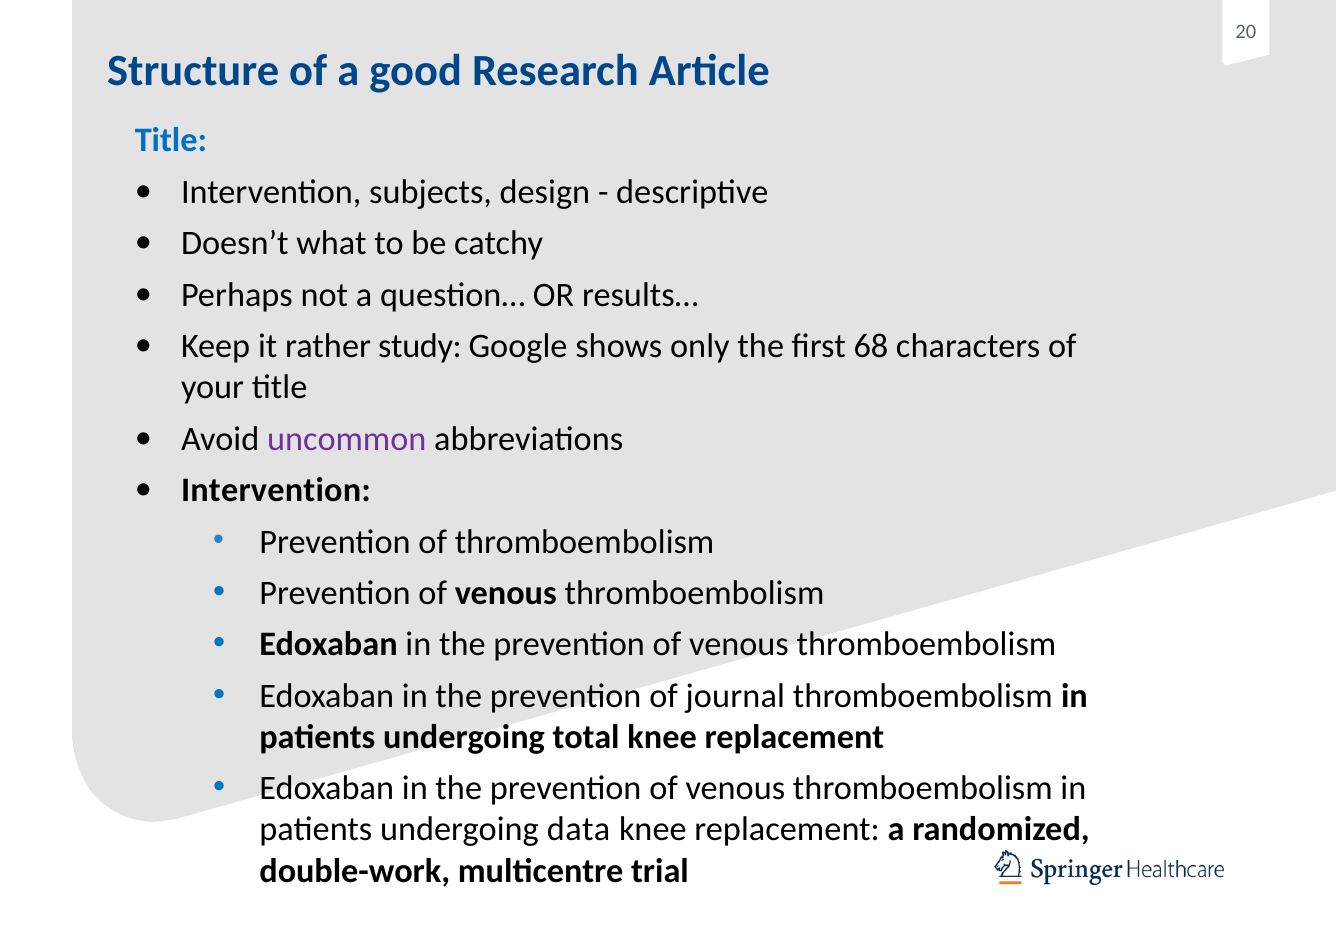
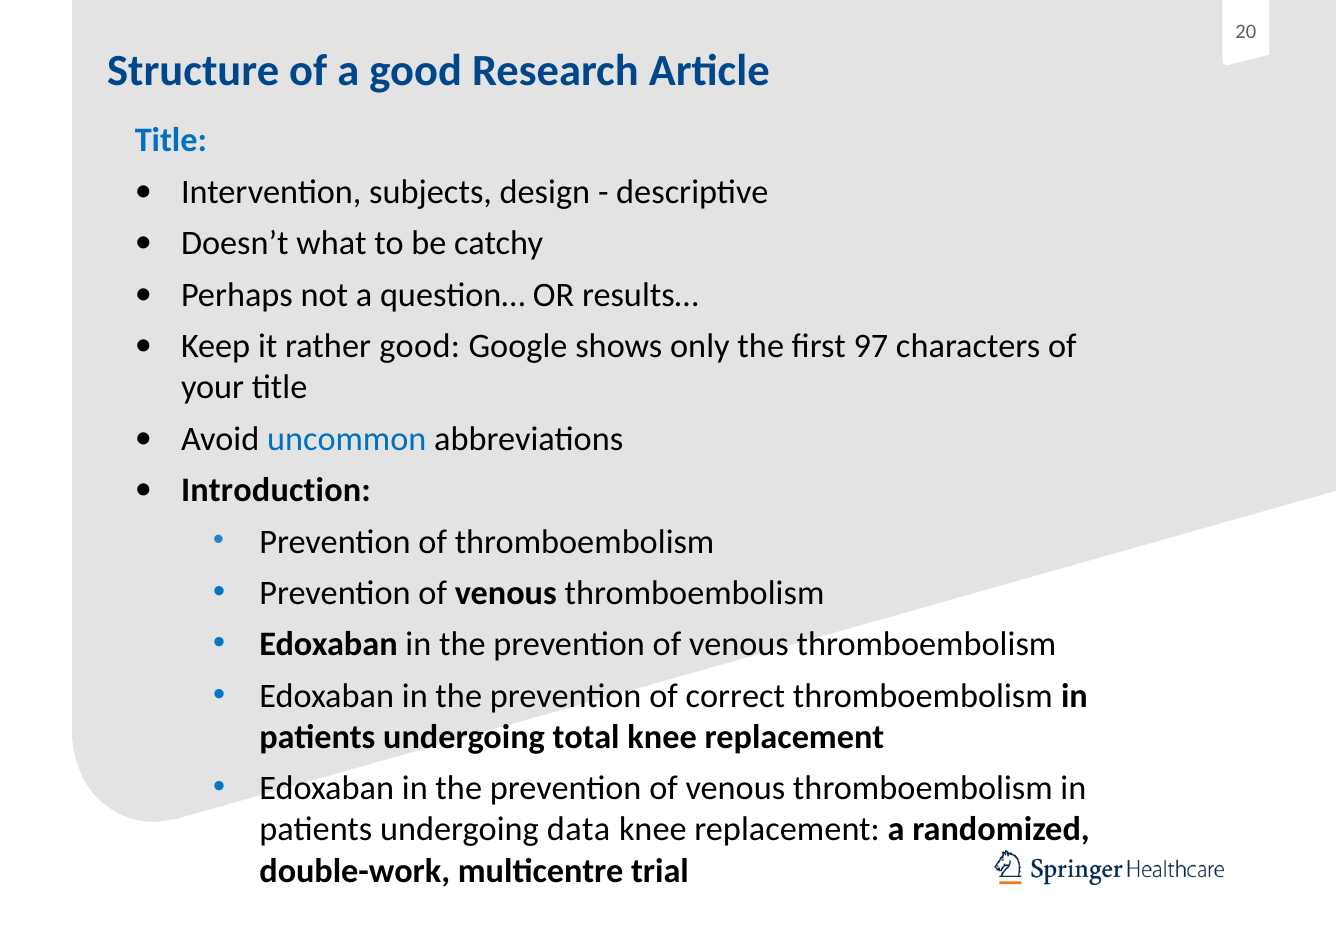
rather study: study -> good
68: 68 -> 97
uncommon colour: purple -> blue
Intervention at (276, 490): Intervention -> Introduction
journal: journal -> correct
